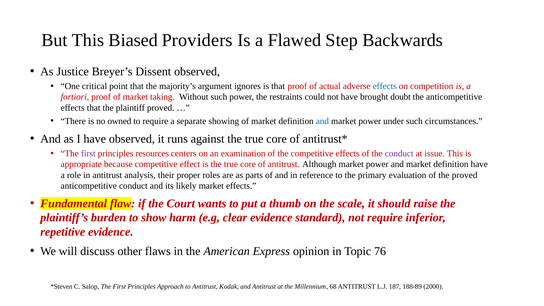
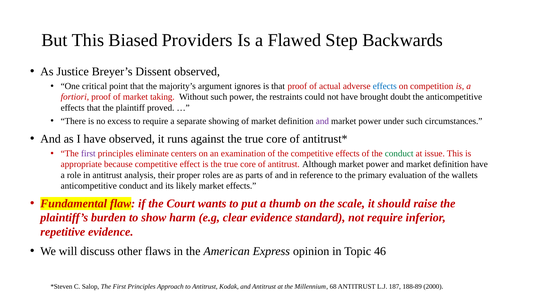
owned: owned -> excess
and at (322, 121) colour: blue -> purple
resources: resources -> eliminate
conduct at (399, 154) colour: purple -> green
the proved: proved -> wallets
76: 76 -> 46
